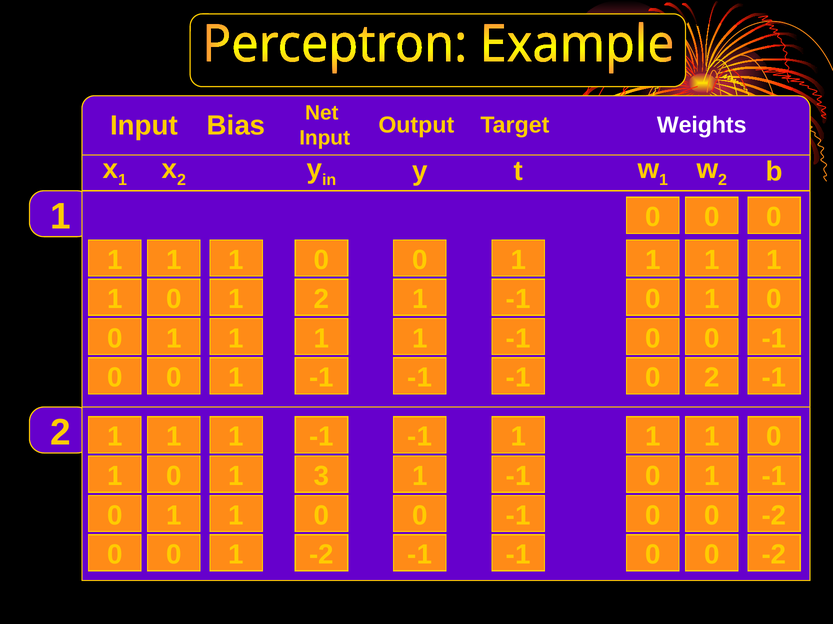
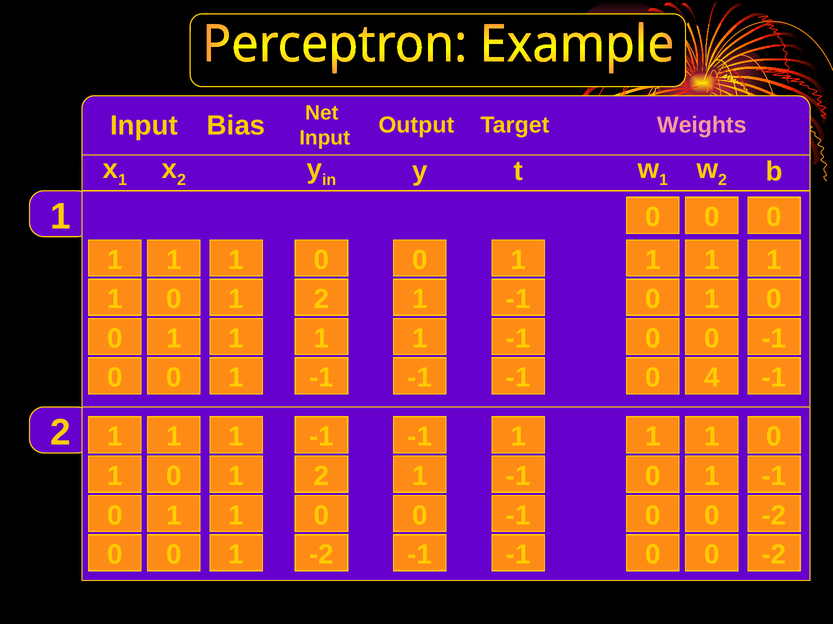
Weights colour: white -> pink
-1 0 2: 2 -> 4
3 at (322, 477): 3 -> 2
